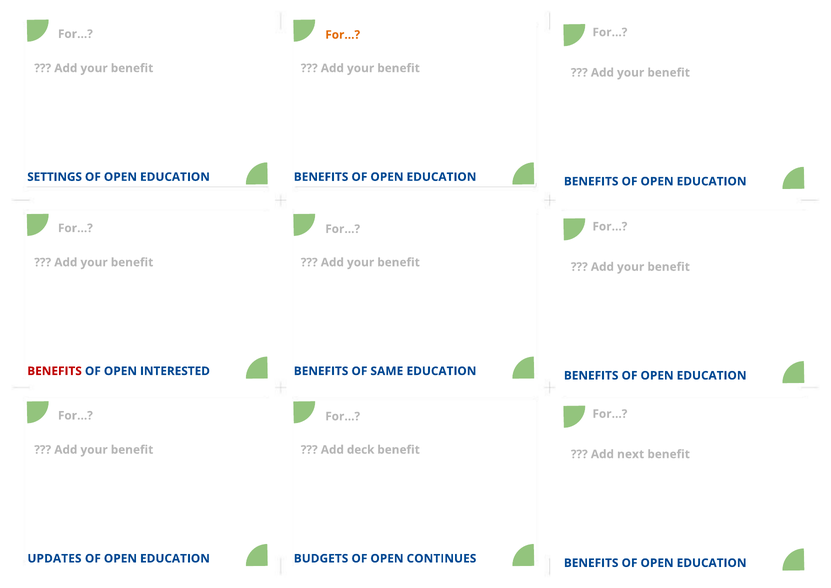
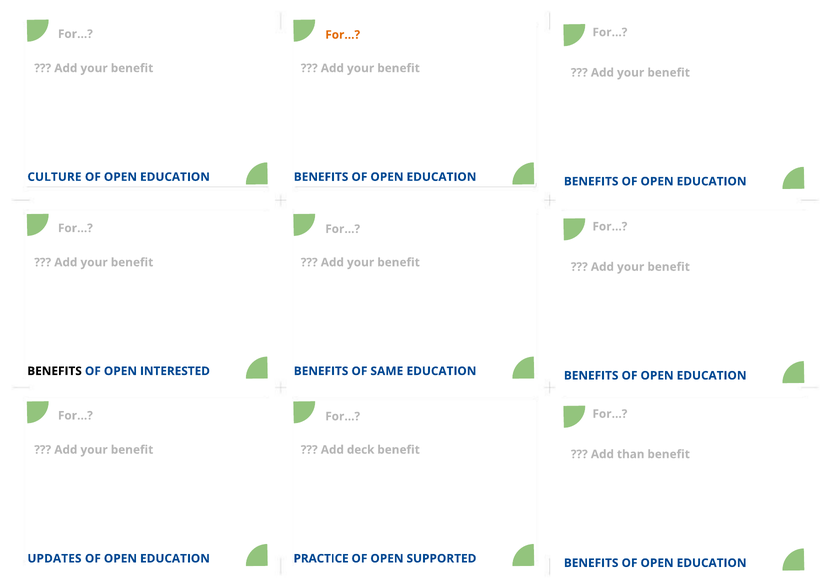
SETTINGS: SETTINGS -> CULTURE
BENEFITS at (55, 371) colour: red -> black
next: next -> than
BUDGETS: BUDGETS -> PRACTICE
CONTINUES: CONTINUES -> SUPPORTED
